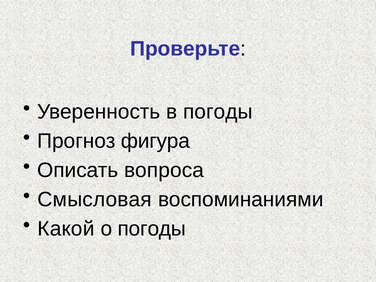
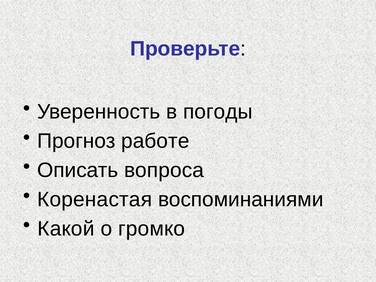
фигура: фигура -> работе
Смысловая: Смысловая -> Коренастая
о погоды: погоды -> громко
